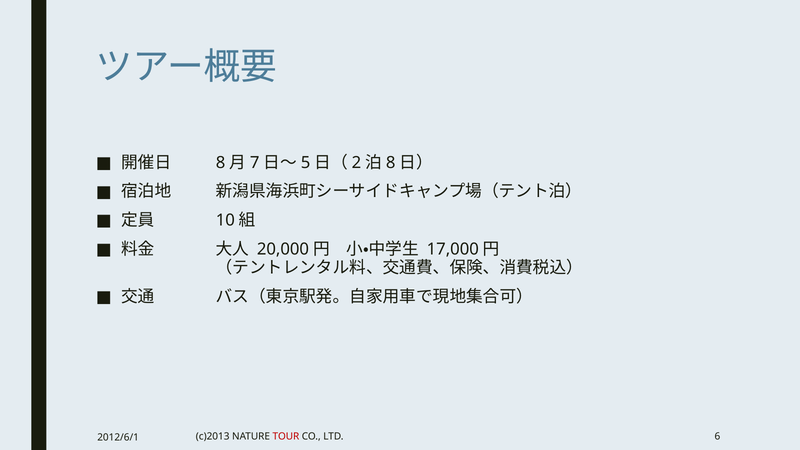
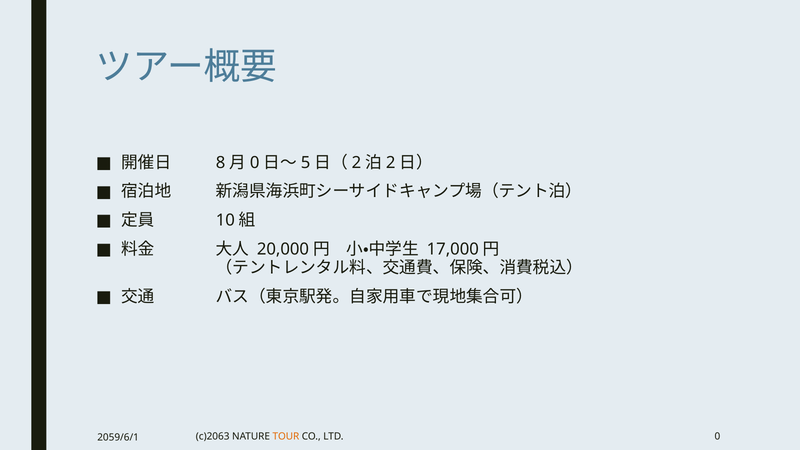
7 at (255, 163): 7 -> 0
8 at (391, 163): 8 -> 2
c)2013: c)2013 -> c)2063
TOUR colour: red -> orange
LTD 6: 6 -> 0
2012/6/1: 2012/6/1 -> 2059/6/1
